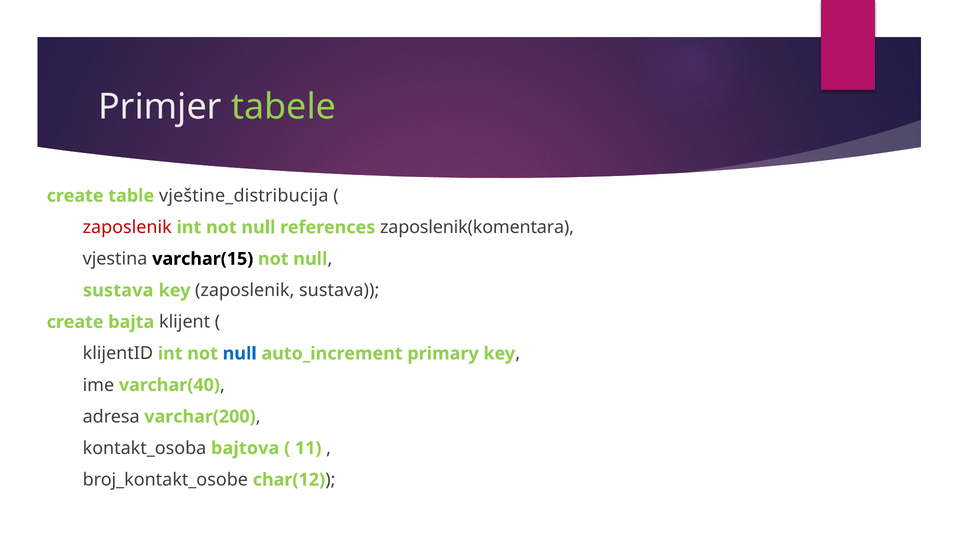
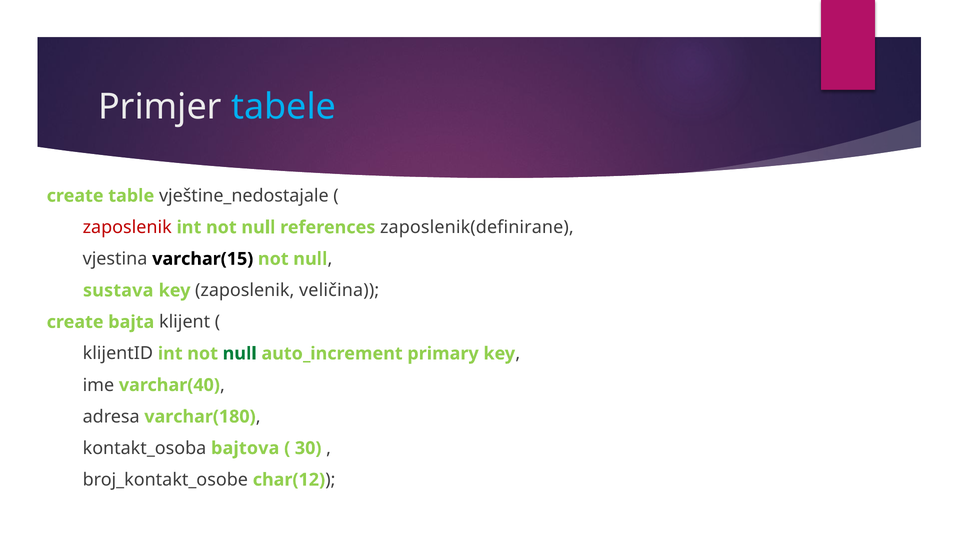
tabele colour: light green -> light blue
vještine_distribucija: vještine_distribucija -> vještine_nedostajale
zaposlenik(komentara: zaposlenik(komentara -> zaposlenik(definirane
zaposlenik sustava: sustava -> veličina
null at (240, 354) colour: blue -> green
varchar(200: varchar(200 -> varchar(180
11: 11 -> 30
